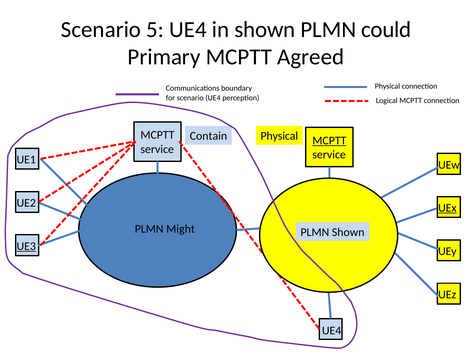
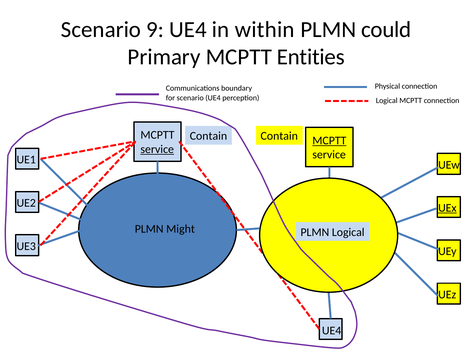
5: 5 -> 9
in shown: shown -> within
Agreed: Agreed -> Entities
Physical at (279, 136): Physical -> Contain
service at (157, 149) underline: none -> present
PLMN Shown: Shown -> Logical
UE3 underline: present -> none
